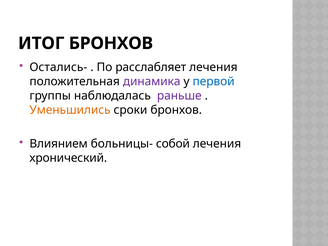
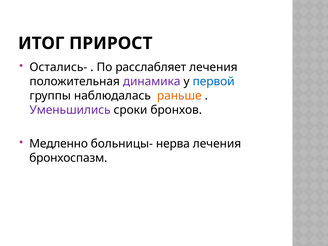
ИТОГ БРОНХОВ: БРОНХОВ -> ПРИРОСТ
раньше colour: purple -> orange
Уменьшились colour: orange -> purple
Влиянием: Влиянием -> Медленно
собой: собой -> нерва
хронический: хронический -> бронхоспазм
